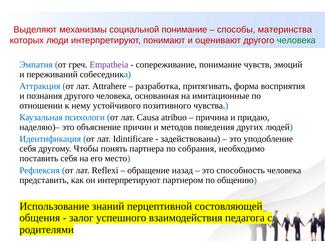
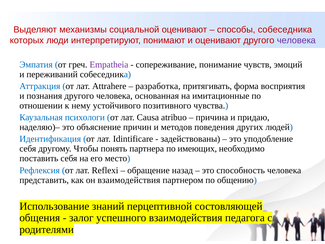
социальной понимание: понимание -> оценивают
способы материнства: материнства -> собеседника
человека at (296, 40) colour: green -> purple
собрания: собрания -> имеющих
он интерпретируют: интерпретируют -> взаимодействия
